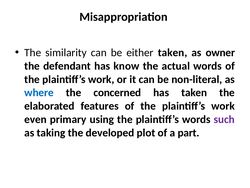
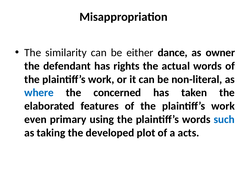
either taken: taken -> dance
know: know -> rights
such colour: purple -> blue
part: part -> acts
